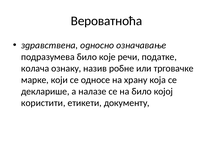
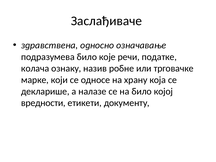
Вероватноћа: Вероватноћа -> Заслађиваче
користити: користити -> вреднoсти
